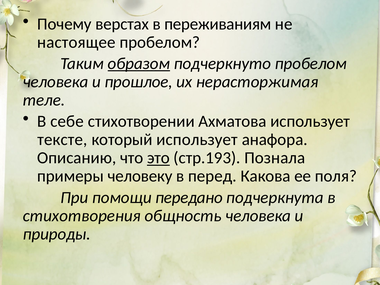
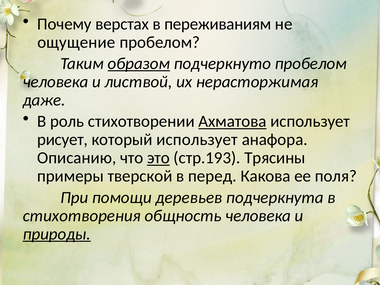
настоящее: настоящее -> ощущение
прошлое: прошлое -> листвой
теле: теле -> даже
себе: себе -> роль
Ахматова underline: none -> present
тексте: тексте -> рисует
Познала: Познала -> Трясины
человеку: человеку -> тверской
передано: передано -> деревьев
природы underline: none -> present
